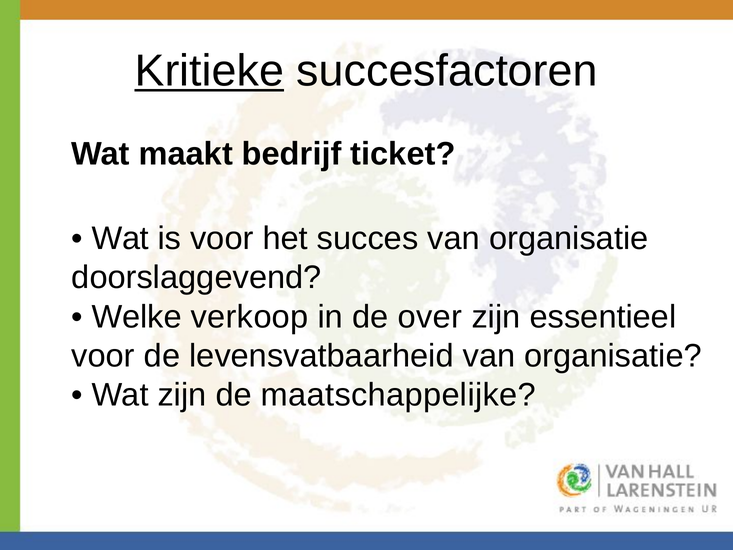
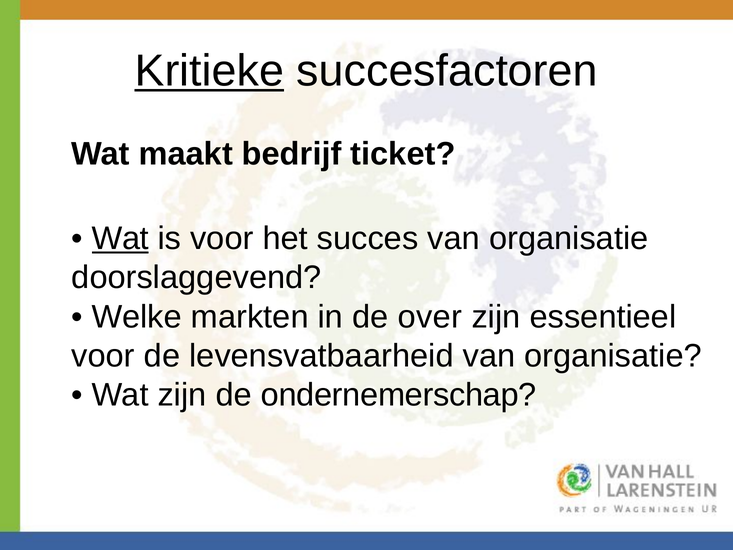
Wat at (120, 238) underline: none -> present
verkoop: verkoop -> markten
maatschappelijke: maatschappelijke -> ondernemerschap
